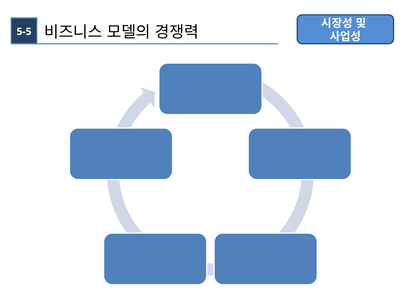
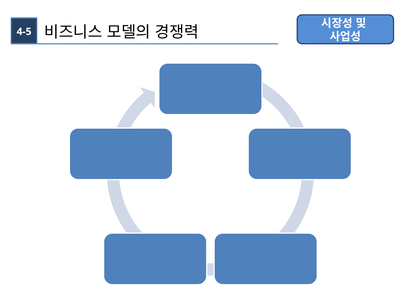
5-5: 5-5 -> 4-5
